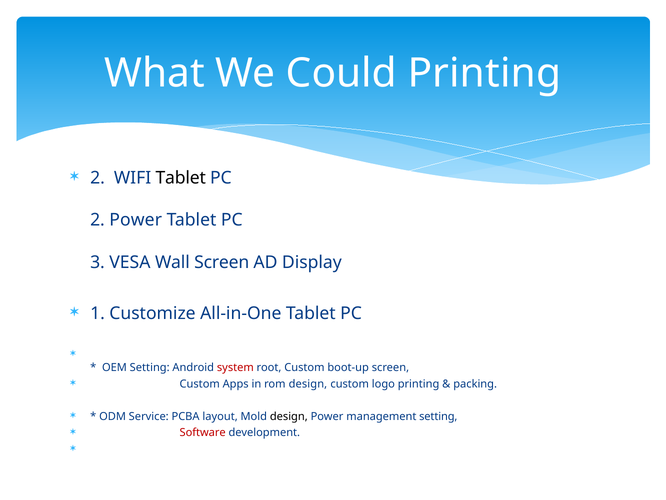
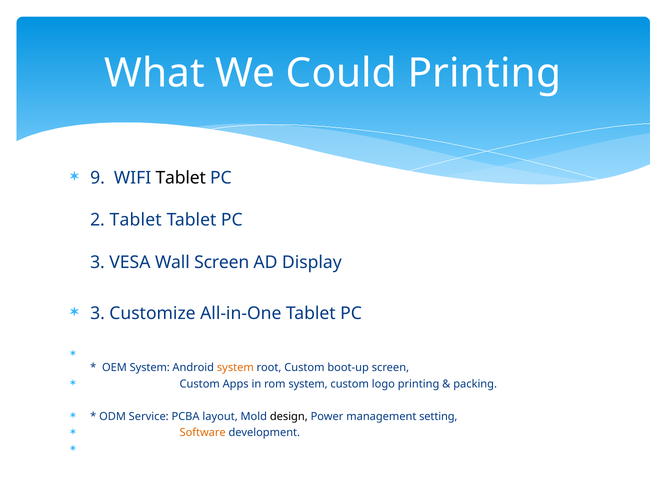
2 at (98, 178): 2 -> 9
2 Power: Power -> Tablet
1 at (98, 313): 1 -> 3
OEM Setting: Setting -> System
system at (235, 367) colour: red -> orange
rom design: design -> system
Software colour: red -> orange
